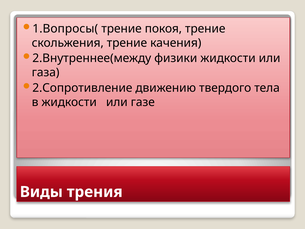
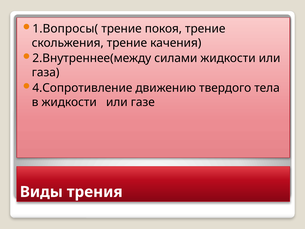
физики: физики -> силами
2.Сопротивление: 2.Сопротивление -> 4.Сопротивление
